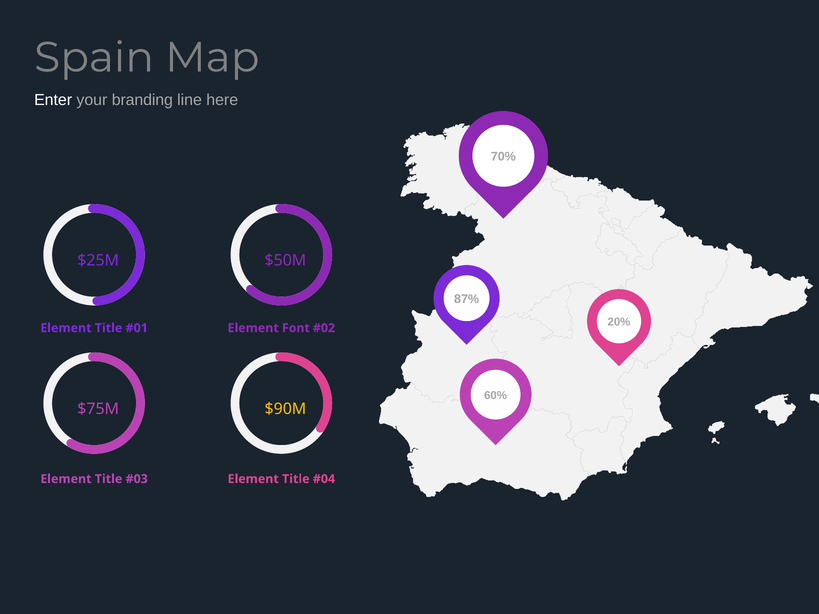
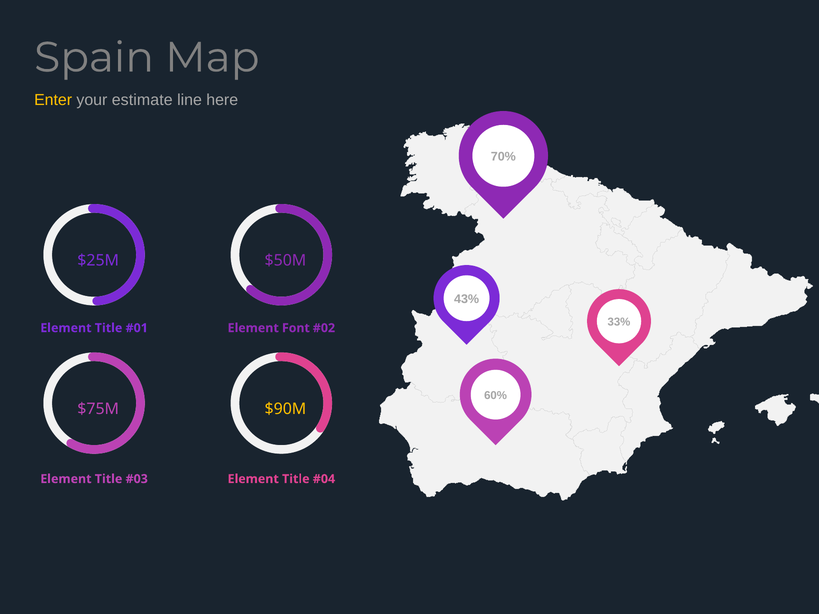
Enter colour: white -> yellow
branding: branding -> estimate
87%: 87% -> 43%
20%: 20% -> 33%
